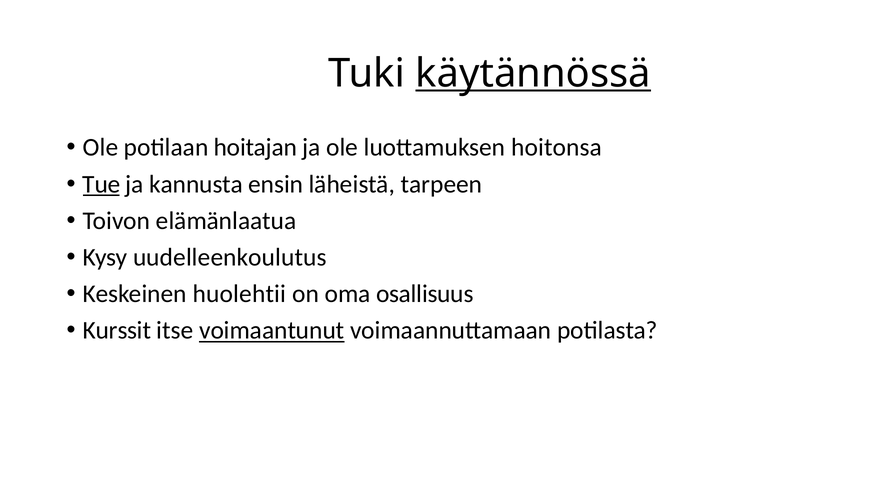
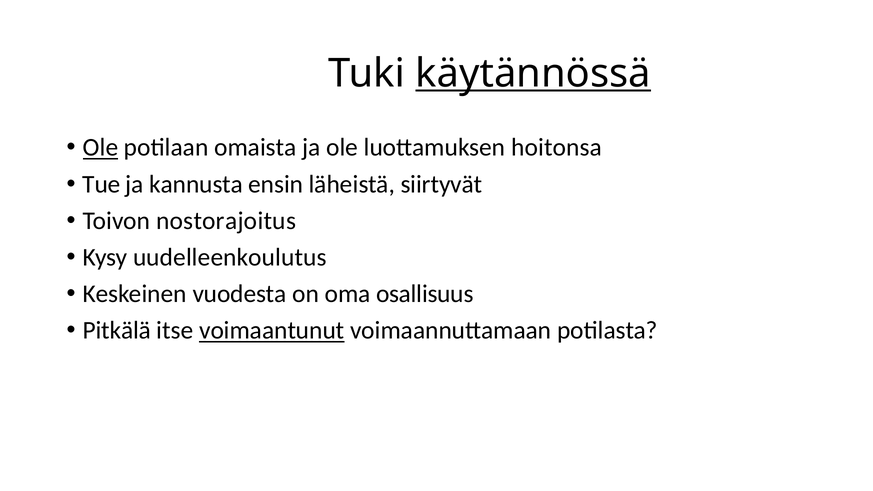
Ole at (101, 148) underline: none -> present
hoitajan: hoitajan -> omaista
Tue underline: present -> none
tarpeen: tarpeen -> siirtyvät
elämänlaatua: elämänlaatua -> nostorajoitus
huolehtii: huolehtii -> vuodesta
Kurssit: Kurssit -> Pitkälä
